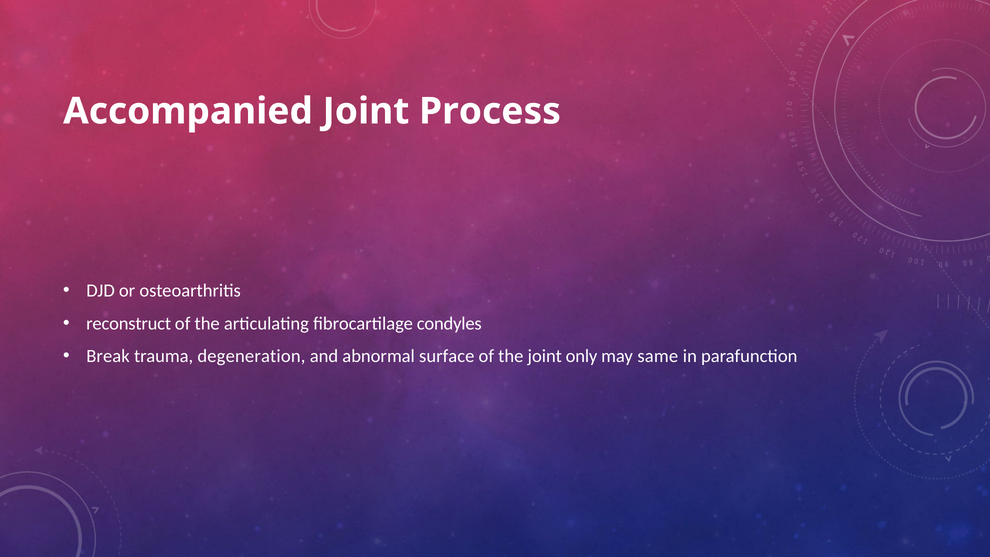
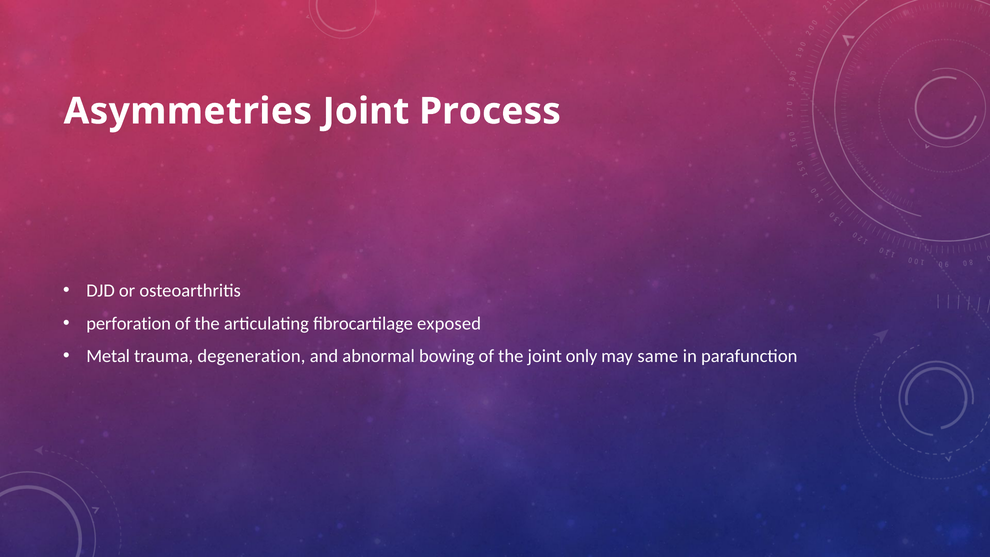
Accompanied: Accompanied -> Asymmetries
reconstruct: reconstruct -> perforation
condyles: condyles -> exposed
Break: Break -> Metal
surface: surface -> bowing
